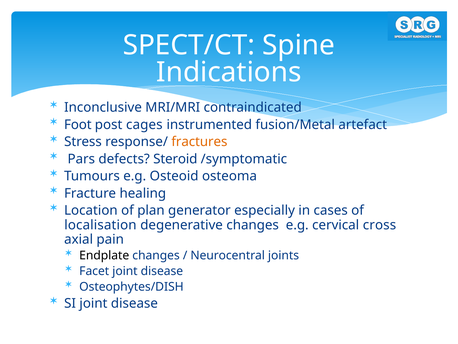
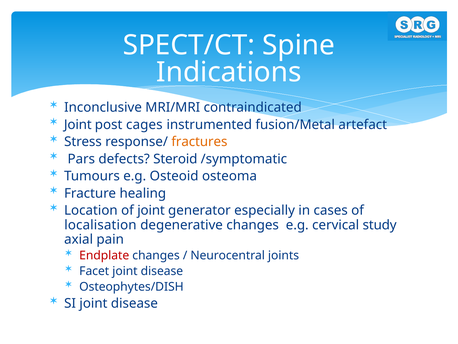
Foot at (78, 124): Foot -> Joint
of plan: plan -> joint
cross: cross -> study
Endplate colour: black -> red
